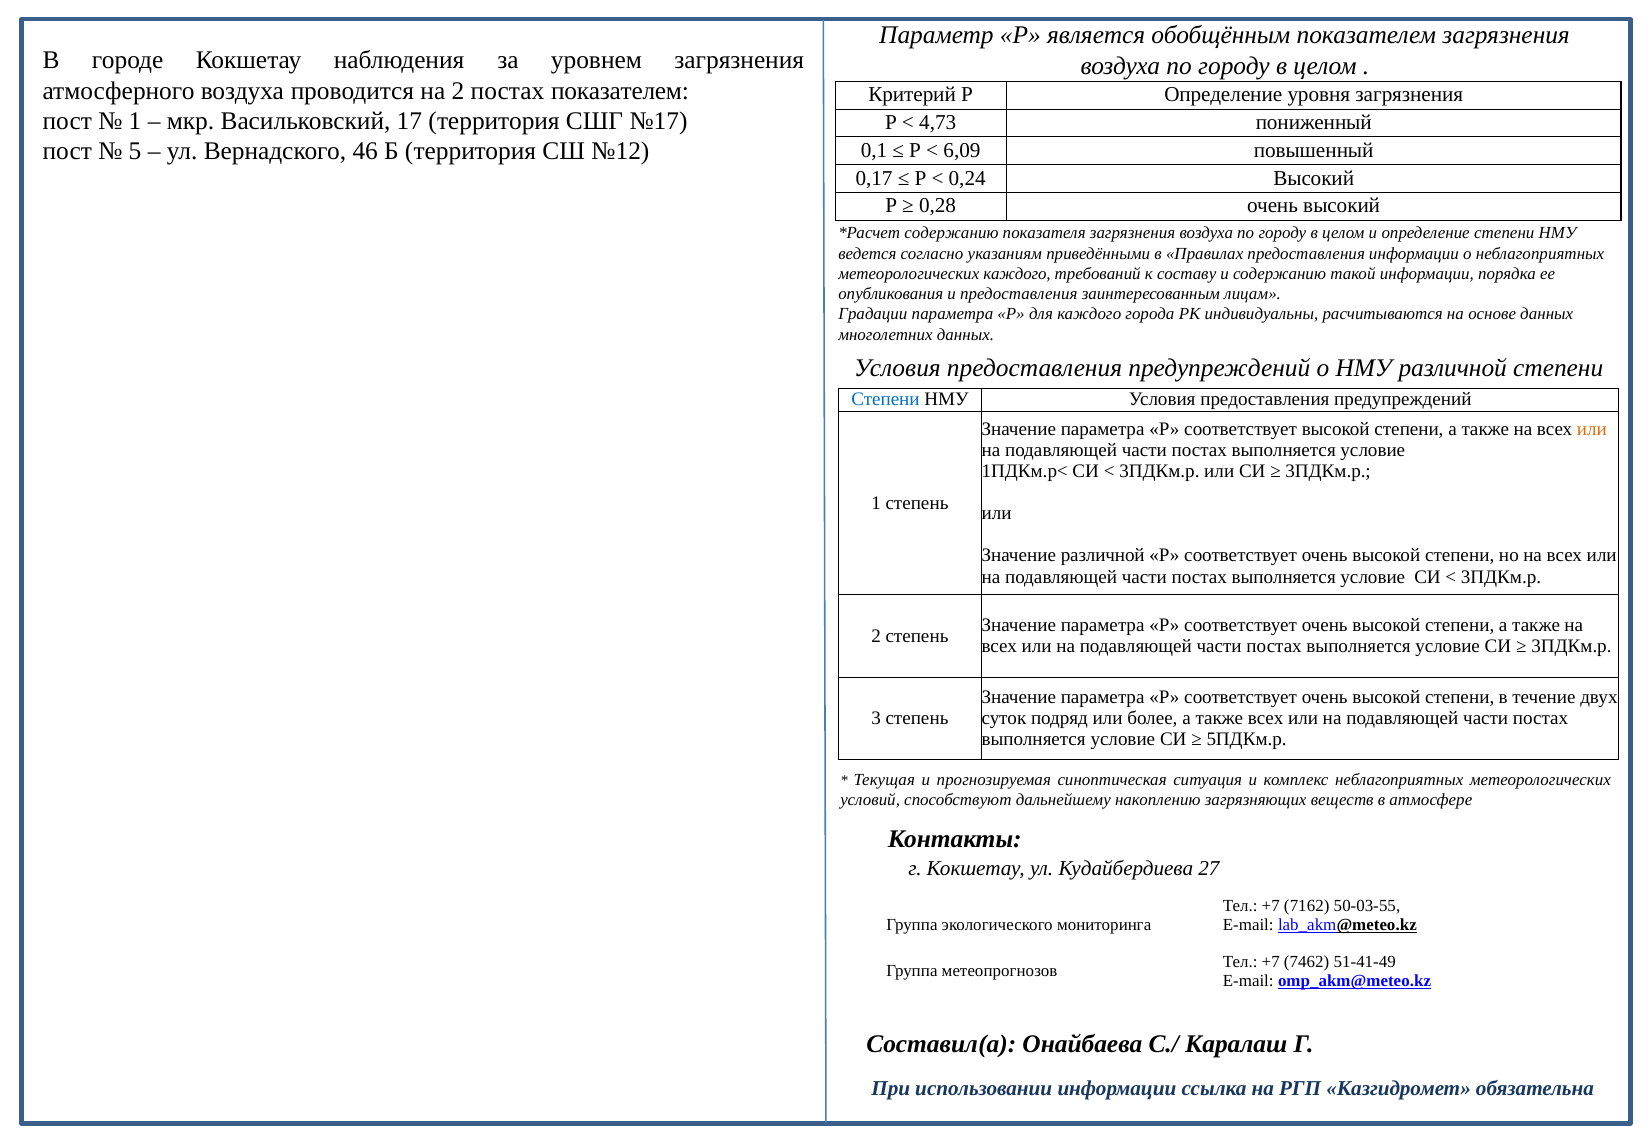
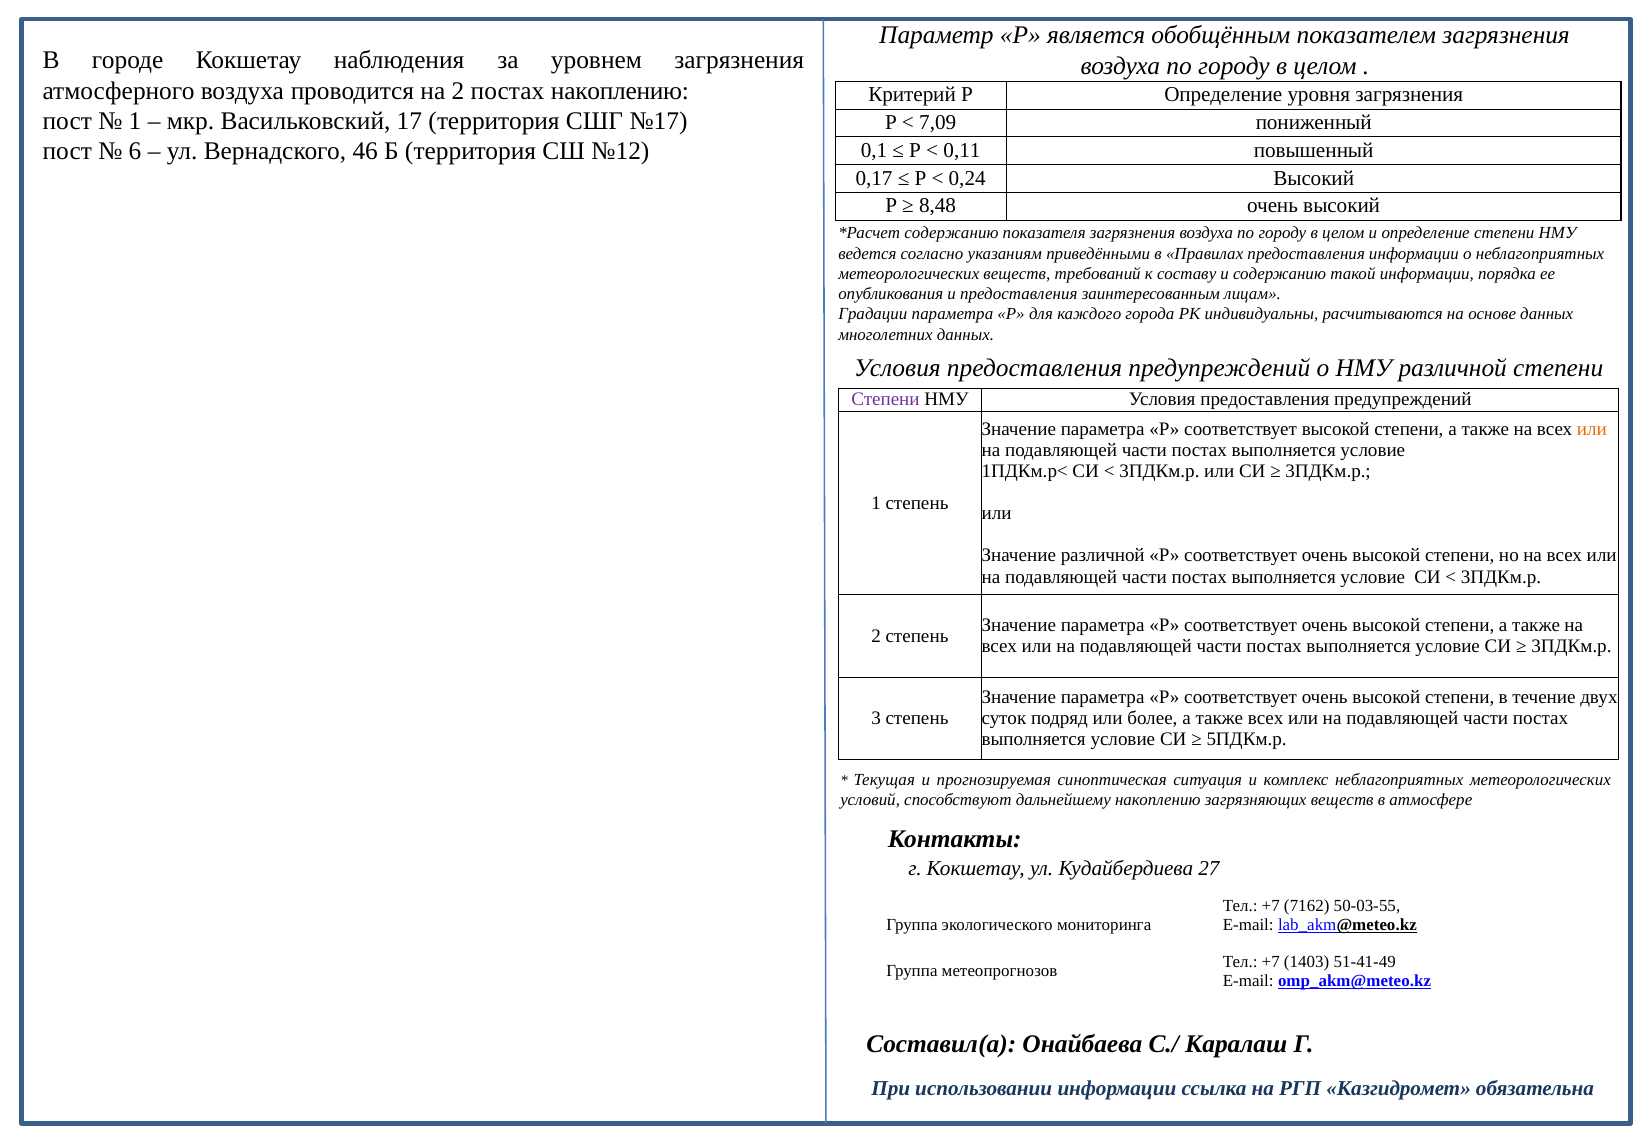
постах показателем: показателем -> накоплению
4,73: 4,73 -> 7,09
5: 5 -> 6
6,09: 6,09 -> 0,11
0,28: 0,28 -> 8,48
метеорологических каждого: каждого -> веществ
Степени at (885, 400) colour: blue -> purple
7462: 7462 -> 1403
